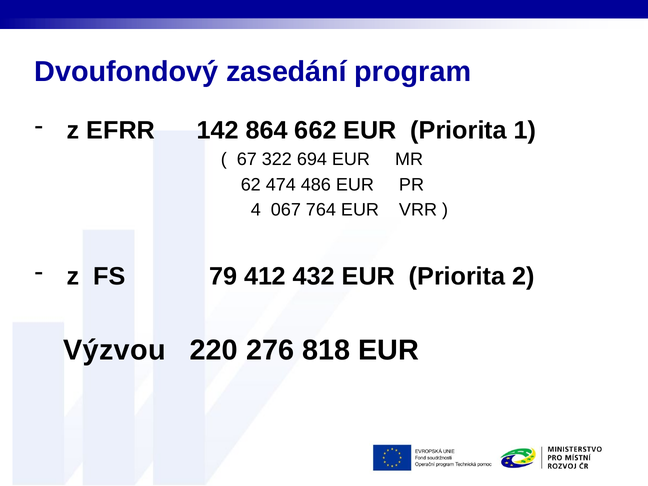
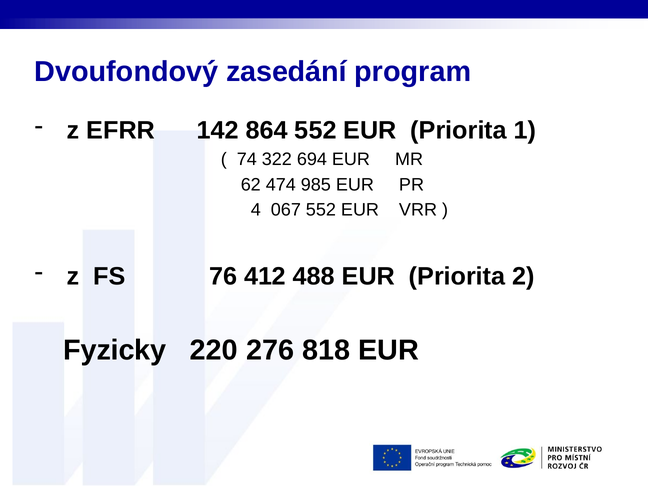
864 662: 662 -> 552
67: 67 -> 74
486: 486 -> 985
067 764: 764 -> 552
79: 79 -> 76
432: 432 -> 488
Výzvou: Výzvou -> Fyzicky
